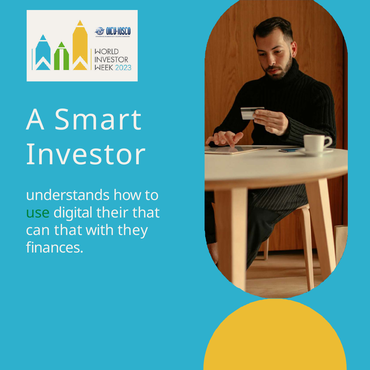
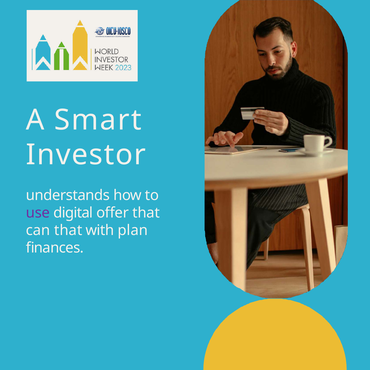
use colour: green -> purple
their: their -> offer
they: they -> plan
